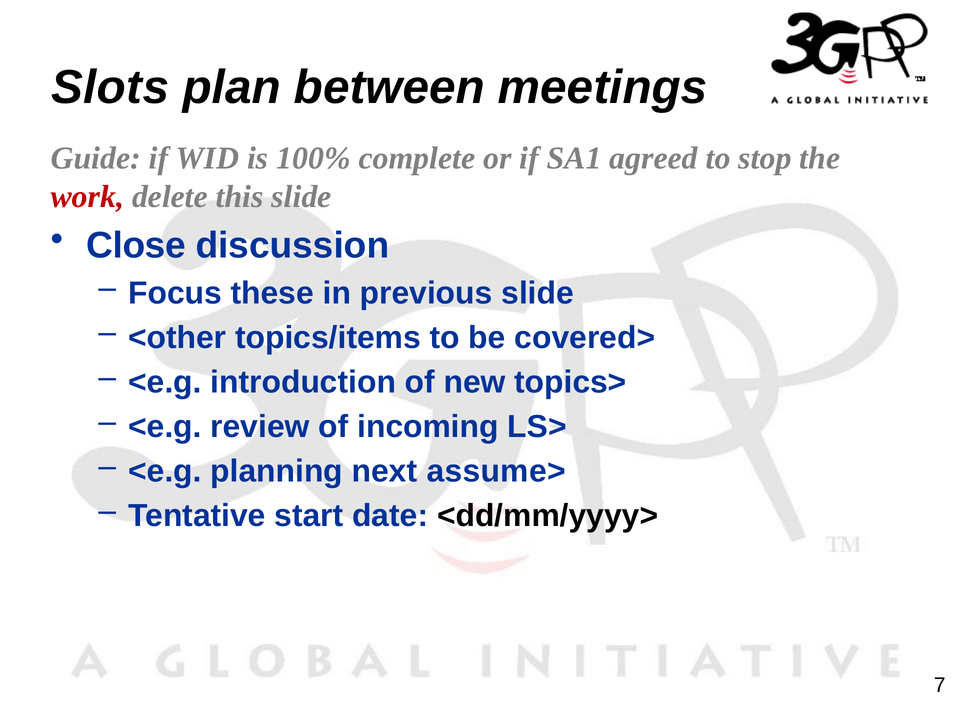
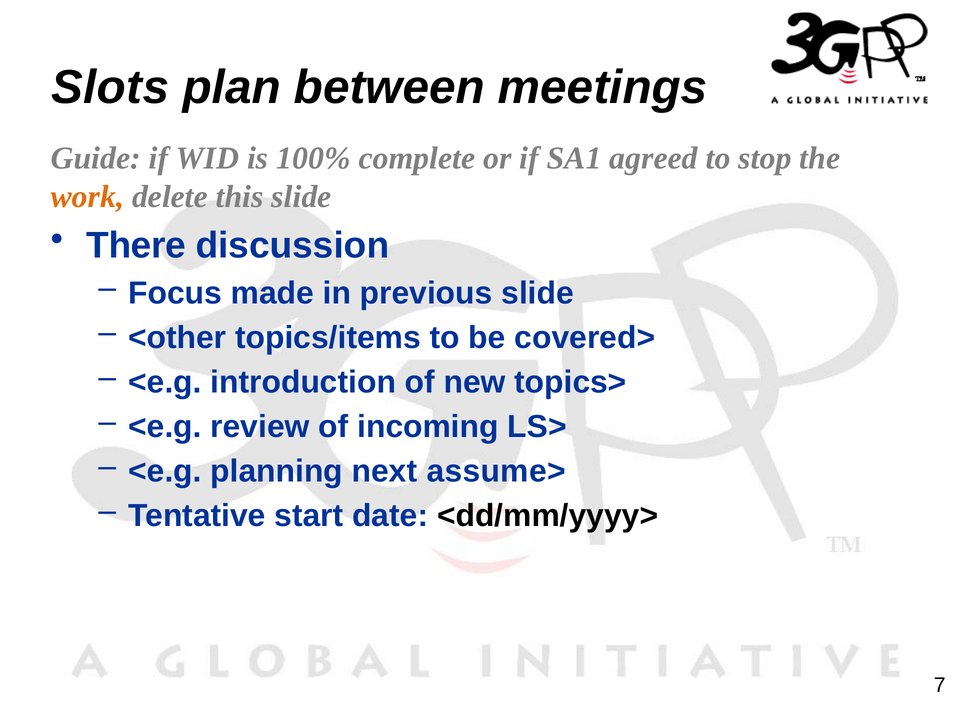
work colour: red -> orange
Close: Close -> There
these: these -> made
